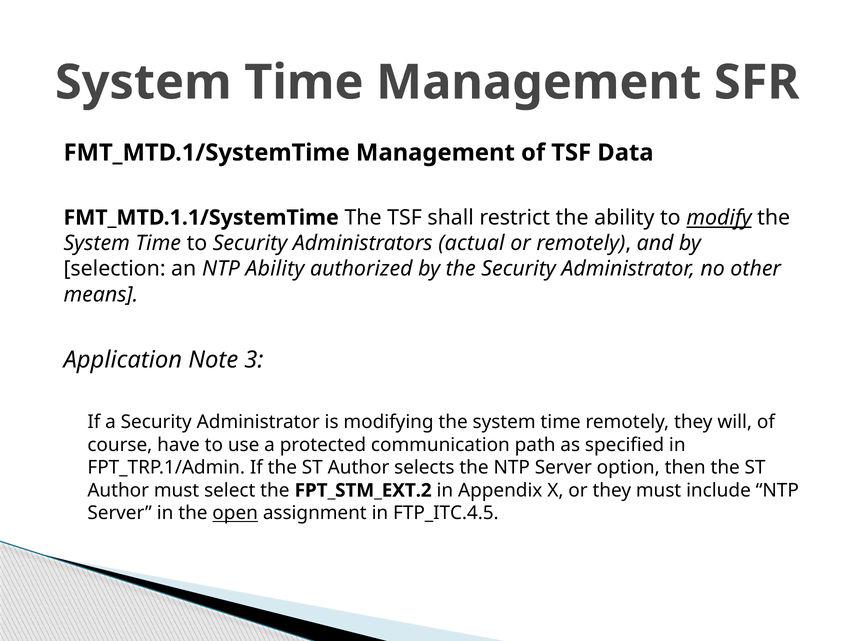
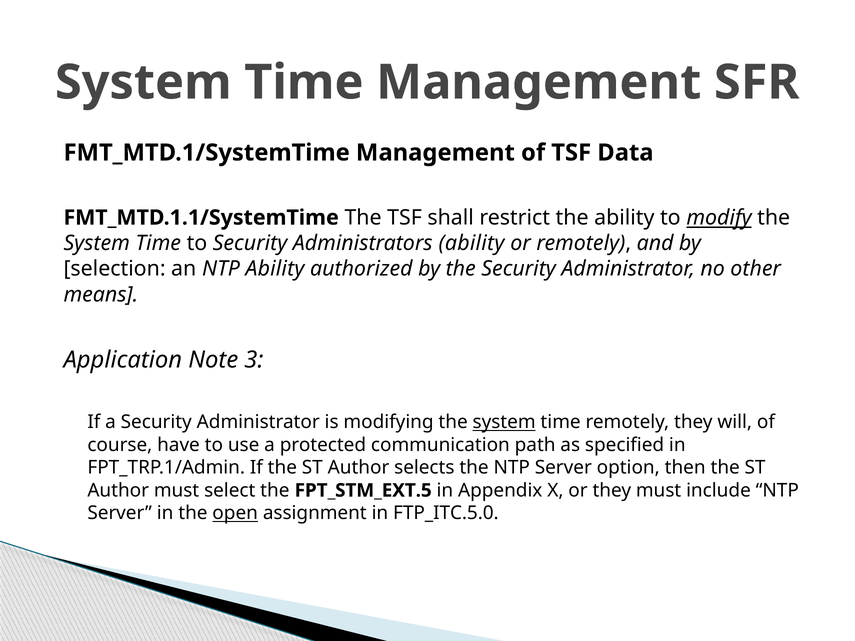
Administrators actual: actual -> ability
system at (504, 422) underline: none -> present
FPT_STM_EXT.2: FPT_STM_EXT.2 -> FPT_STM_EXT.5
FTP_ITC.4.5: FTP_ITC.4.5 -> FTP_ITC.5.0
